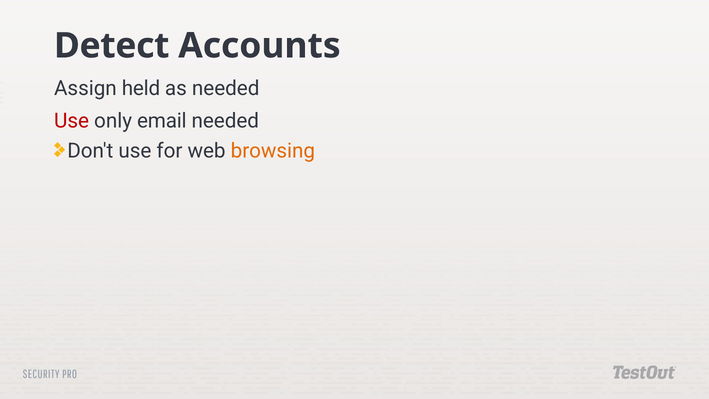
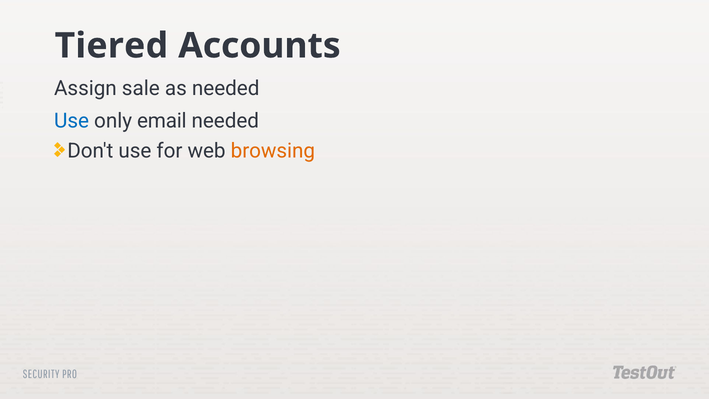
Detect: Detect -> Tiered
held: held -> sale
Use at (72, 121) colour: red -> blue
